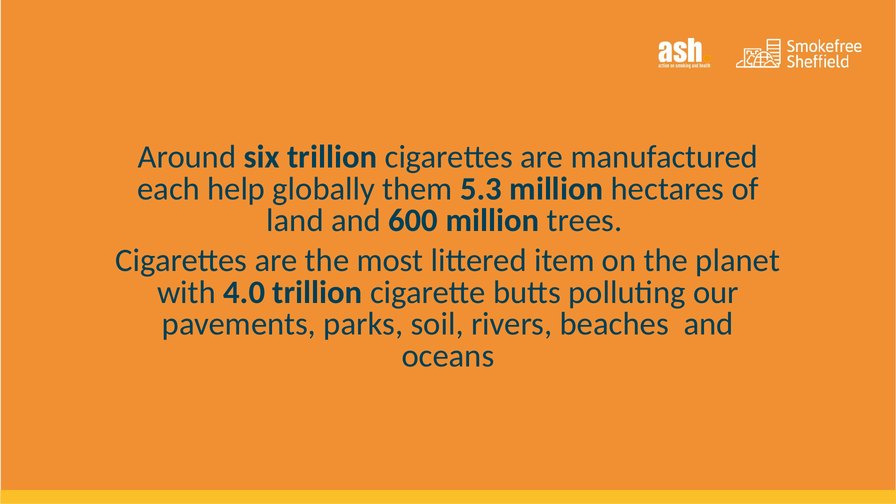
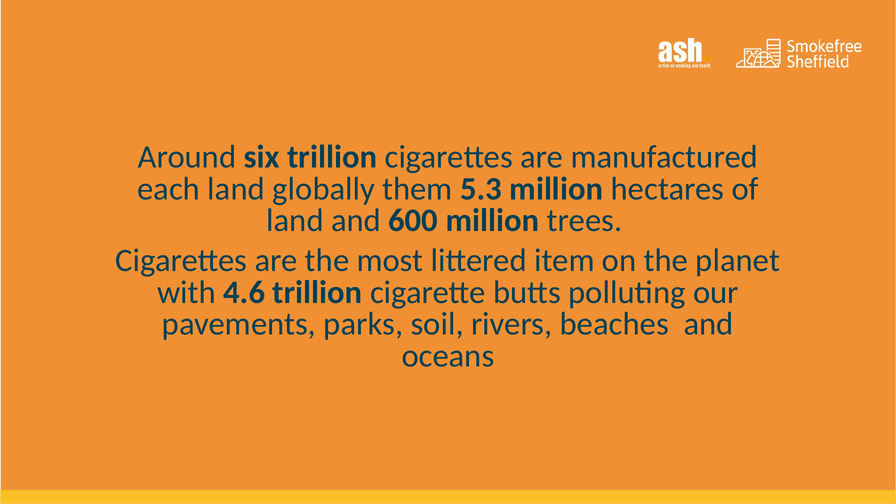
each help: help -> land
4.0: 4.0 -> 4.6
